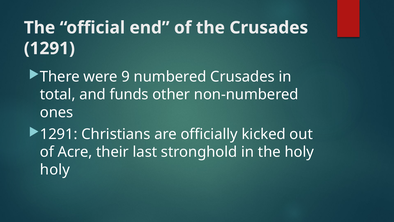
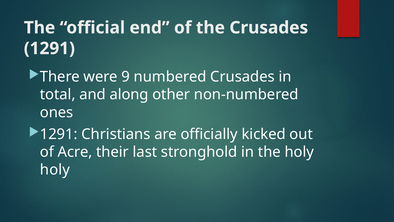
funds: funds -> along
